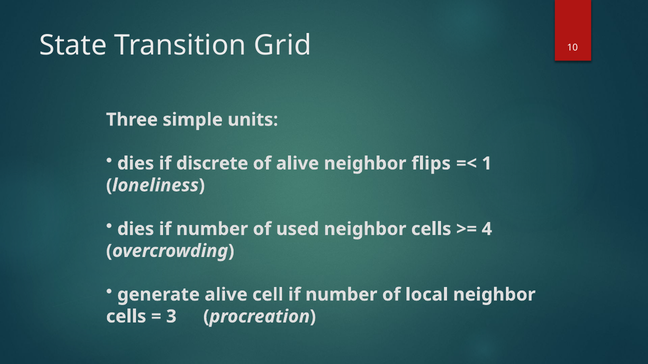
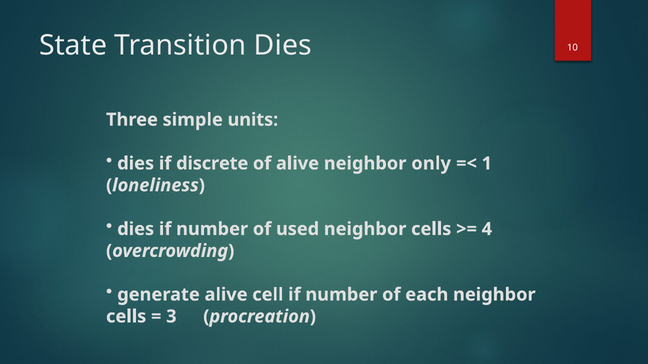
Transition Grid: Grid -> Dies
flips: flips -> only
local: local -> each
